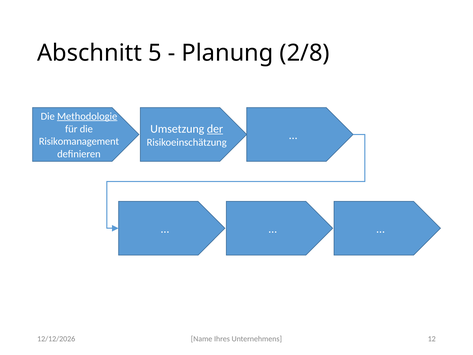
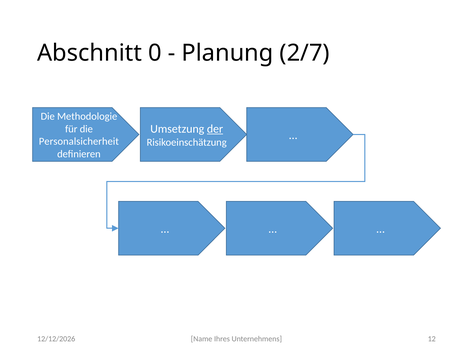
5: 5 -> 0
2/8: 2/8 -> 2/7
Methodologie underline: present -> none
Risikomanagement: Risikomanagement -> Personalsicherheit
